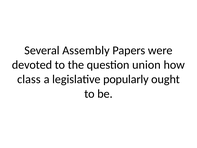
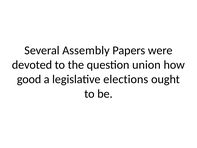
class: class -> good
popularly: popularly -> elections
